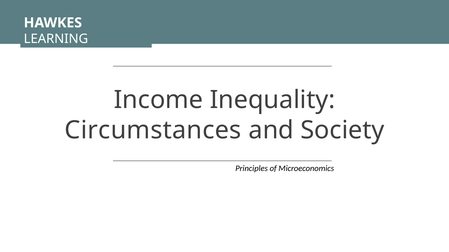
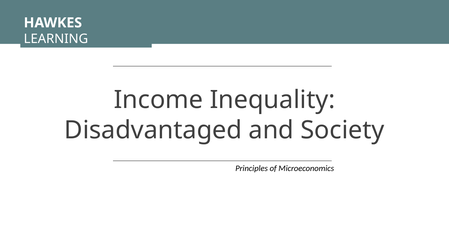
Circumstances: Circumstances -> Disadvantaged
